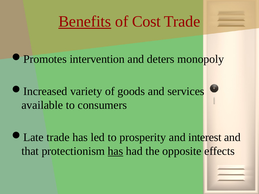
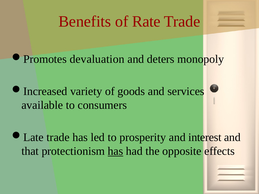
Benefits underline: present -> none
Cost: Cost -> Rate
intervention: intervention -> devaluation
